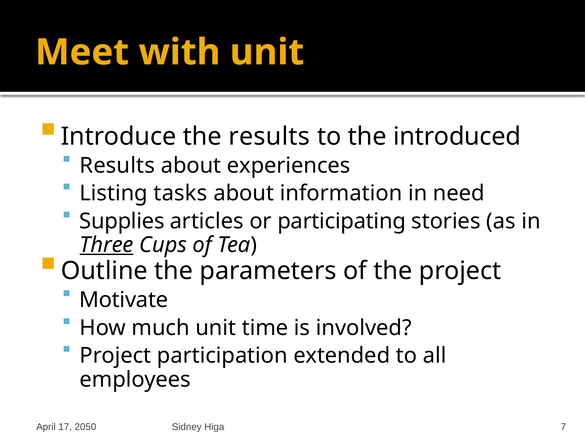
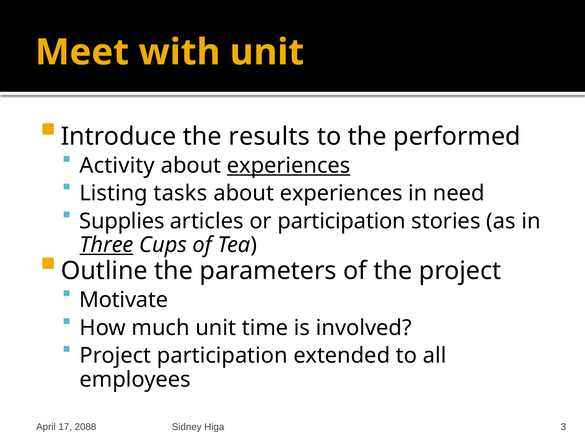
introduced: introduced -> performed
Results at (117, 165): Results -> Activity
experiences at (289, 165) underline: none -> present
information at (341, 193): information -> experiences
or participating: participating -> participation
2050: 2050 -> 2088
7: 7 -> 3
